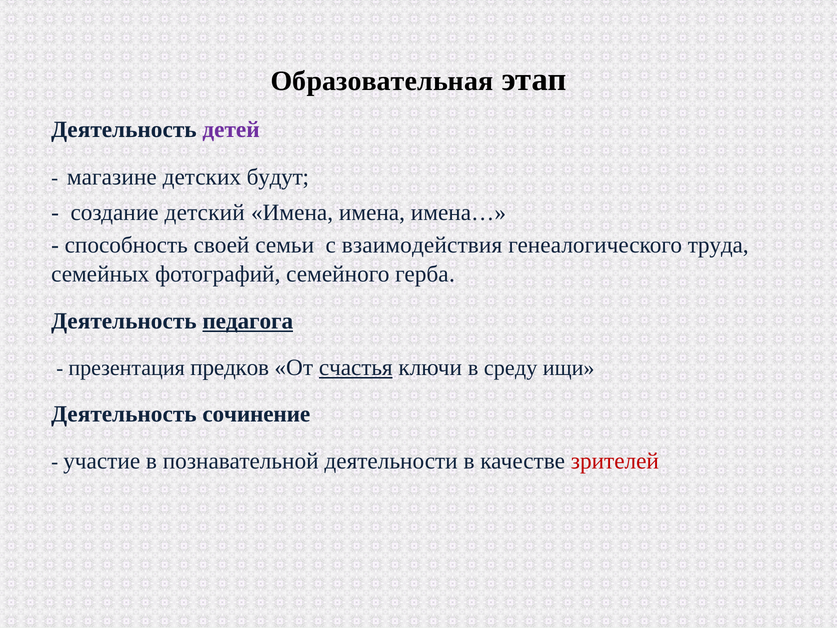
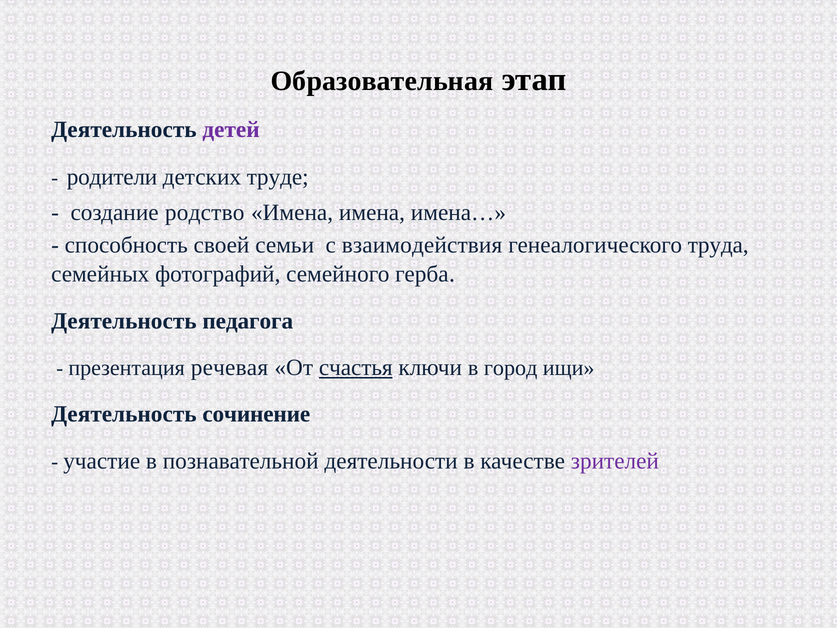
магазине: магазине -> родители
будут: будут -> труде
детский: детский -> родство
педагога underline: present -> none
предков: предков -> речевая
среду: среду -> город
зрителей colour: red -> purple
